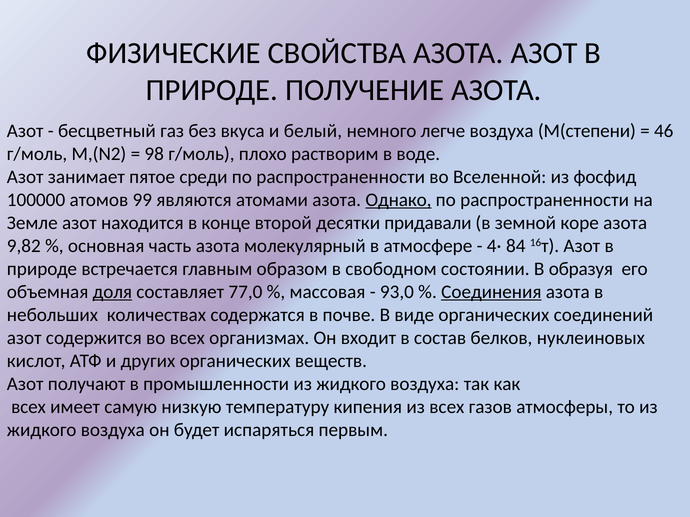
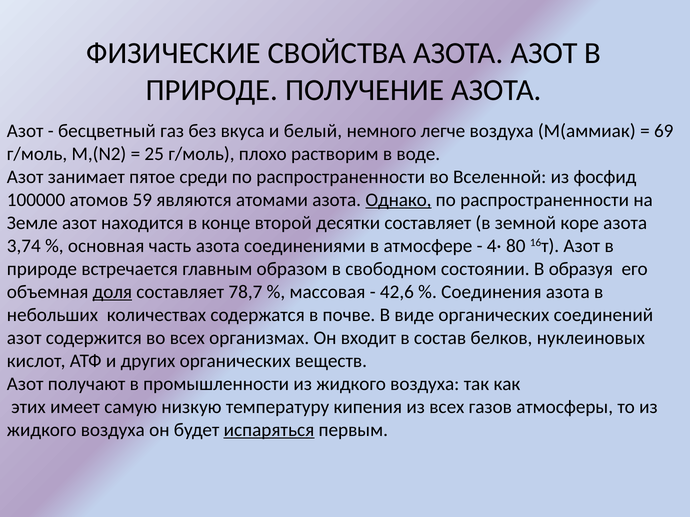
М(степени: М(степени -> М(аммиак
46: 46 -> 69
98: 98 -> 25
99: 99 -> 59
десятки придавали: придавали -> составляет
9,82: 9,82 -> 3,74
молекулярный: молекулярный -> соединениями
84: 84 -> 80
77,0: 77,0 -> 78,7
93,0: 93,0 -> 42,6
Соединения underline: present -> none
всех at (29, 407): всех -> этих
испаряться underline: none -> present
